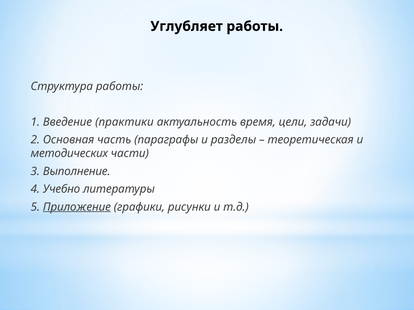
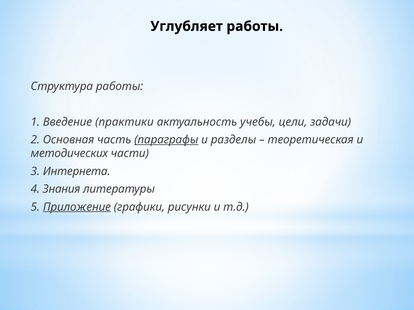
время: время -> учебы
параграфы underline: none -> present
Выполнение: Выполнение -> Интернета
Учебно: Учебно -> Знания
